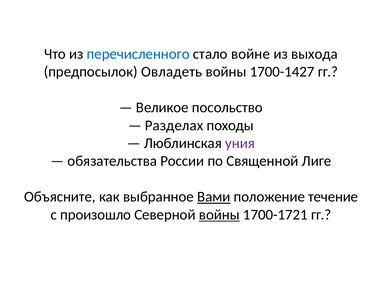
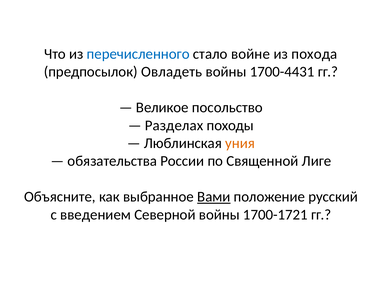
выхода: выхода -> похода
1700-1427: 1700-1427 -> 1700-4431
уния colour: purple -> orange
течение: течение -> русский
произошло: произошло -> введением
войны at (219, 214) underline: present -> none
